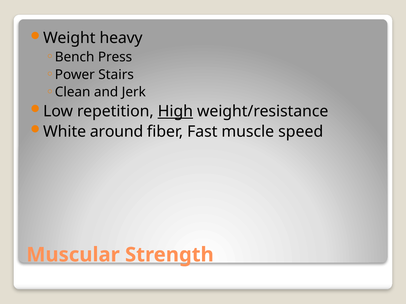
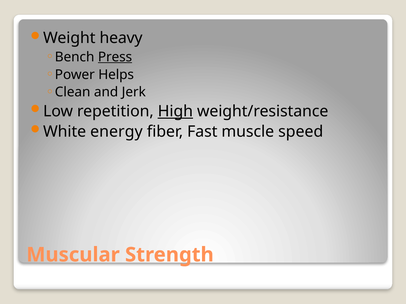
Press underline: none -> present
Stairs: Stairs -> Helps
around: around -> energy
